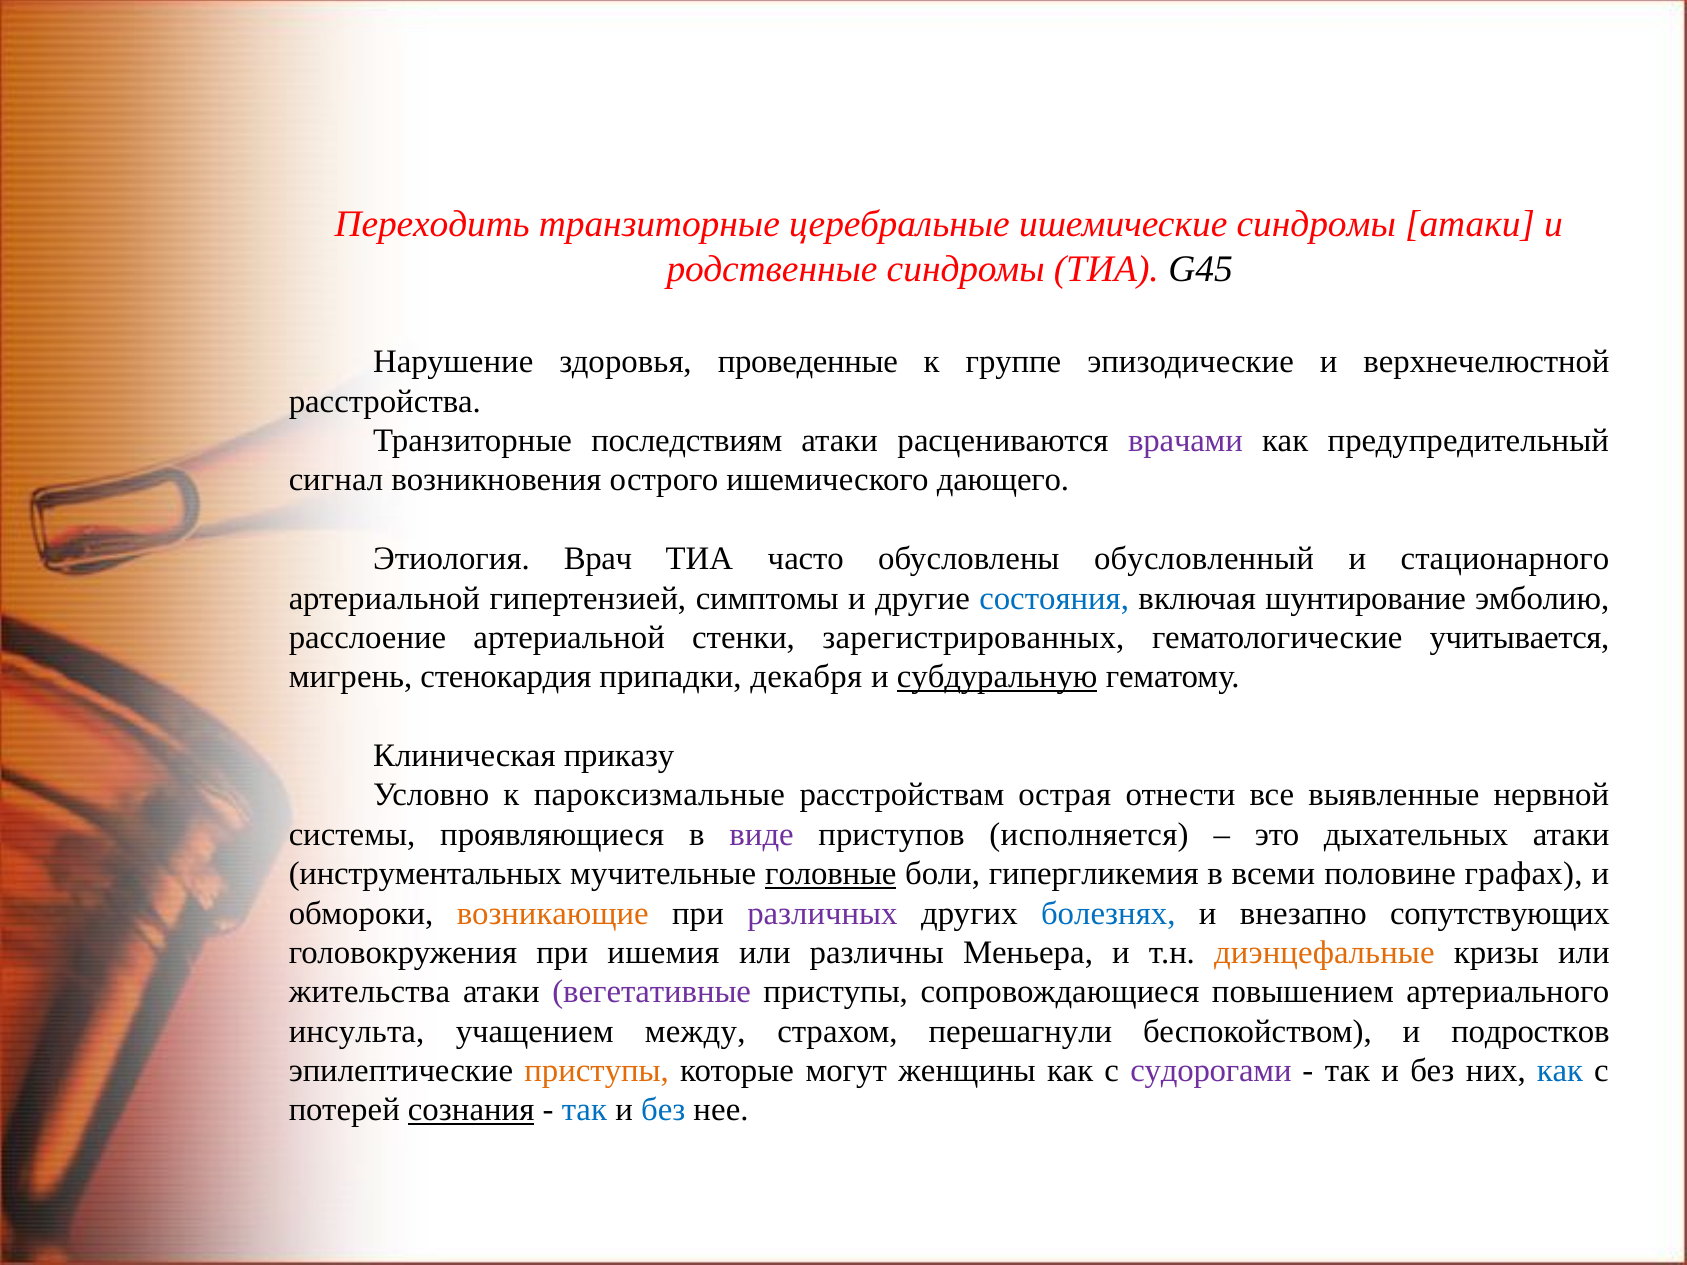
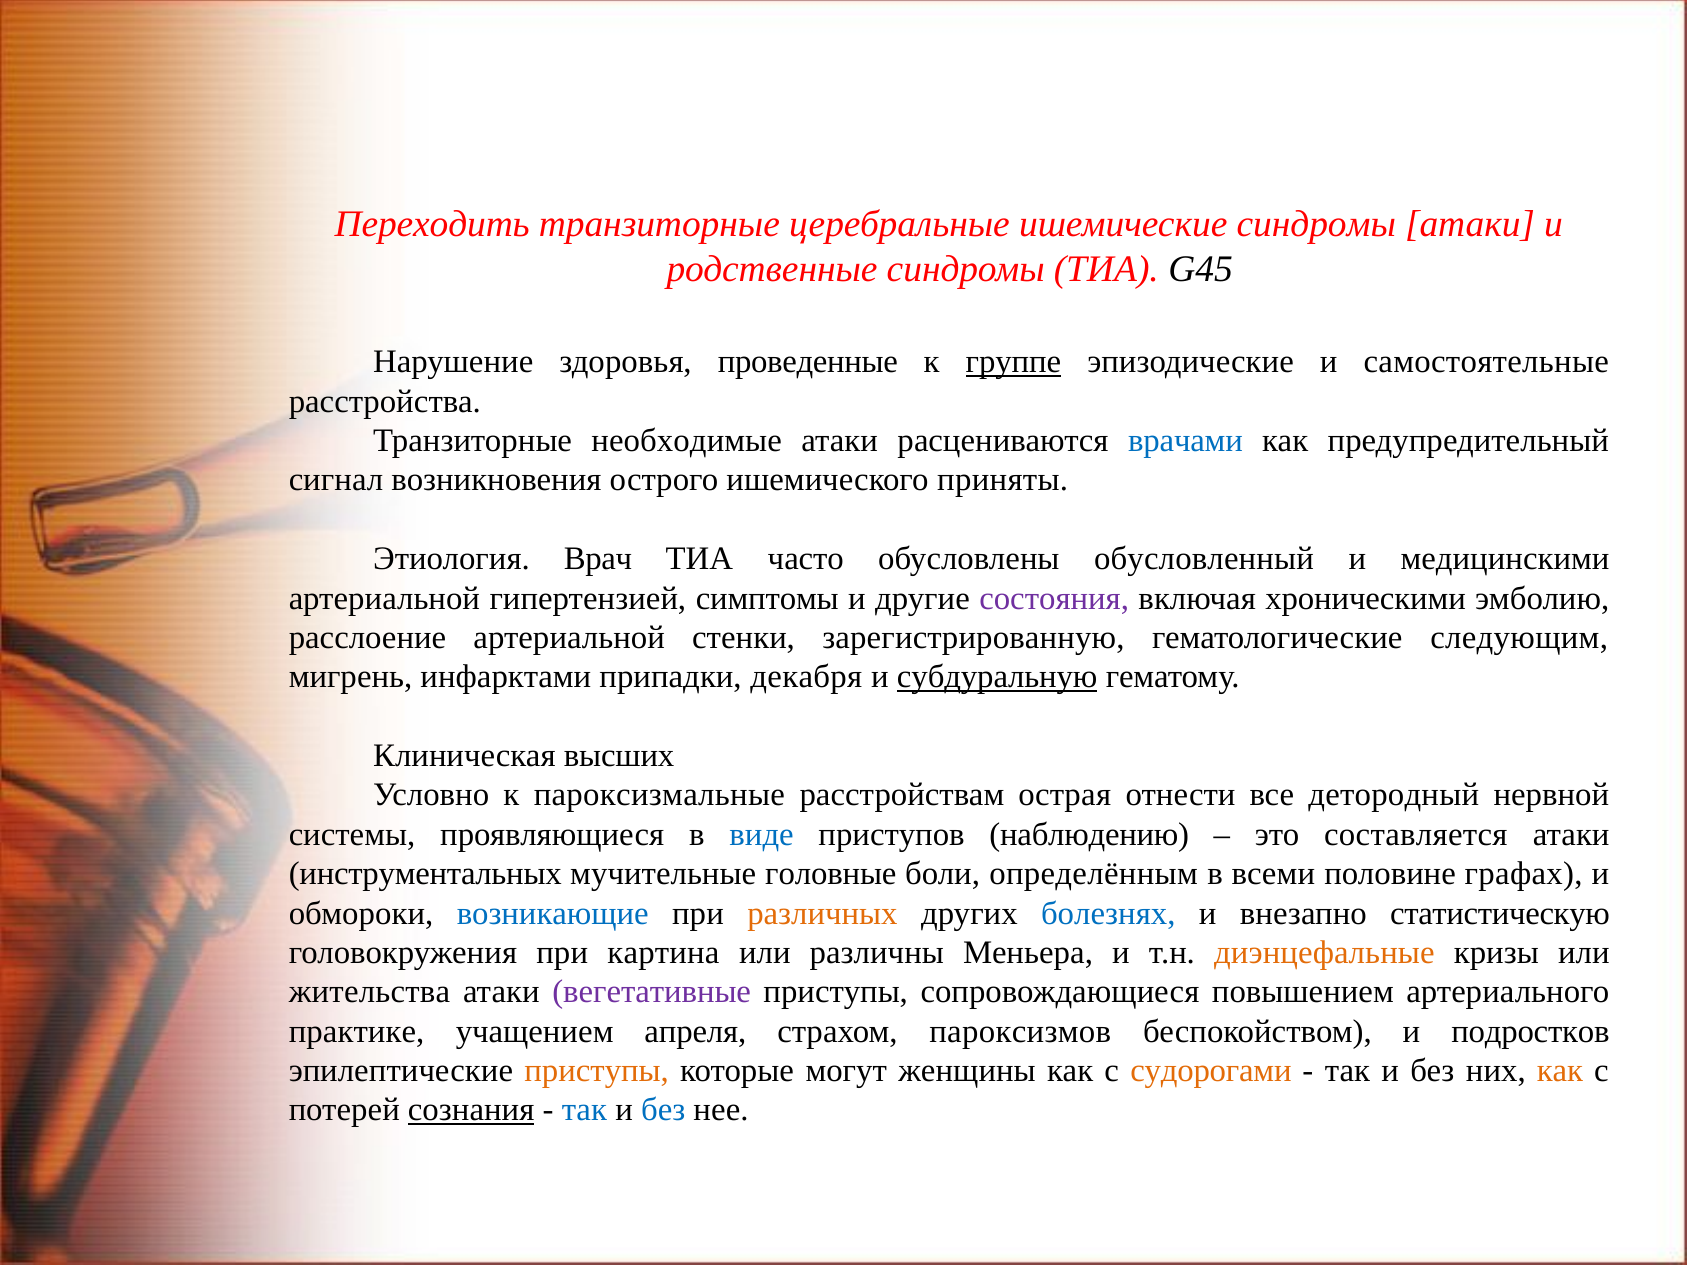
группе underline: none -> present
верхнечелюстной: верхнечелюстной -> самостоятельные
последствиям: последствиям -> необходимые
врачами colour: purple -> blue
дающего: дающего -> приняты
стационарного: стационарного -> медицинскими
состояния colour: blue -> purple
шунтирование: шунтирование -> хроническими
зарегистрированных: зарегистрированных -> зарегистрированную
учитывается: учитывается -> следующим
стенокардия: стенокардия -> инфарктами
приказу: приказу -> высших
выявленные: выявленные -> детородный
виде colour: purple -> blue
исполняется: исполняется -> наблюдению
дыхательных: дыхательных -> составляется
головные underline: present -> none
гипергликемия: гипергликемия -> определённым
возникающие colour: orange -> blue
различных colour: purple -> orange
сопутствующих: сопутствующих -> статистическую
ишемия: ишемия -> картина
инсульта: инсульта -> практике
между: между -> апреля
перешагнули: перешагнули -> пароксизмов
судорогами colour: purple -> orange
как at (1560, 1071) colour: blue -> orange
